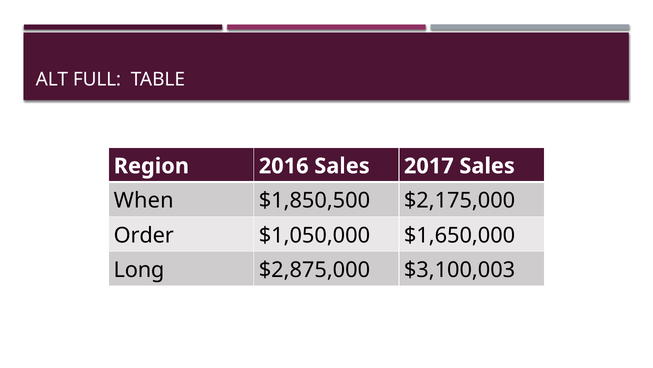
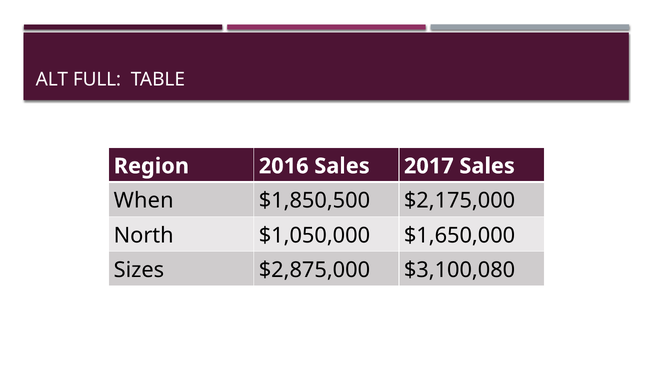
Order: Order -> North
Long: Long -> Sizes
$3,100,003: $3,100,003 -> $3,100,080
